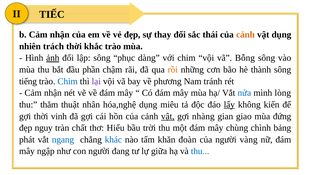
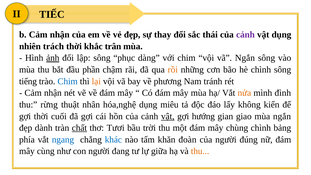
cảnh at (245, 35) colour: orange -> purple
khắc trào: trào -> trân
vã Bỗng: Bỗng -> Ngắn
hè thành: thành -> chình
lại colour: purple -> orange
nửa colour: blue -> orange
lòng: lòng -> đình
thăm: thăm -> rừng
lấy underline: present -> none
vinh: vinh -> cuối
nhàng: nhàng -> hướng
mùa đứng: đứng -> ngắn
nguy: nguy -> dành
chất underline: none -> present
Hiểu: Hiểu -> Tươi
phát: phát -> phía
vàng: vàng -> đúng
ngập: ngập -> cùng
thu at (200, 151) colour: blue -> orange
